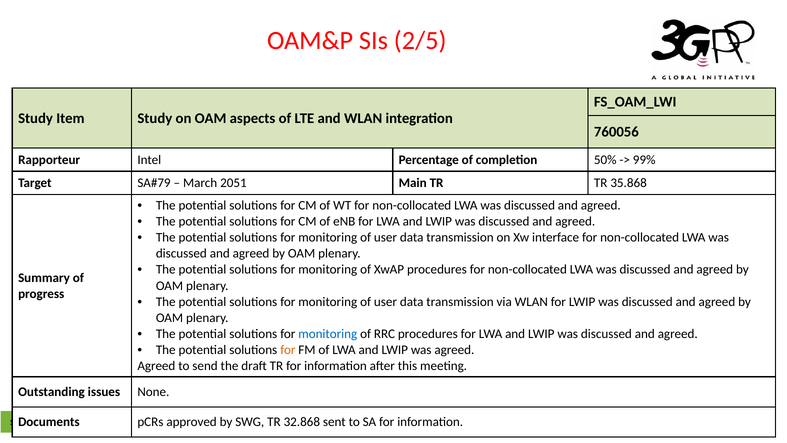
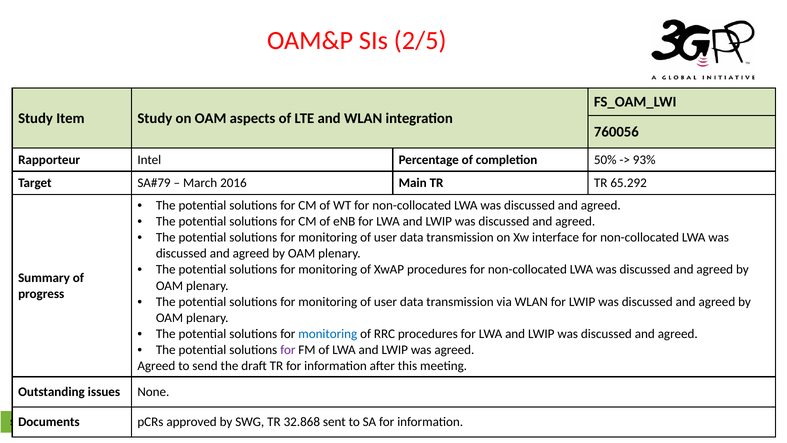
99%: 99% -> 93%
2051: 2051 -> 2016
35.868: 35.868 -> 65.292
for at (288, 350) colour: orange -> purple
